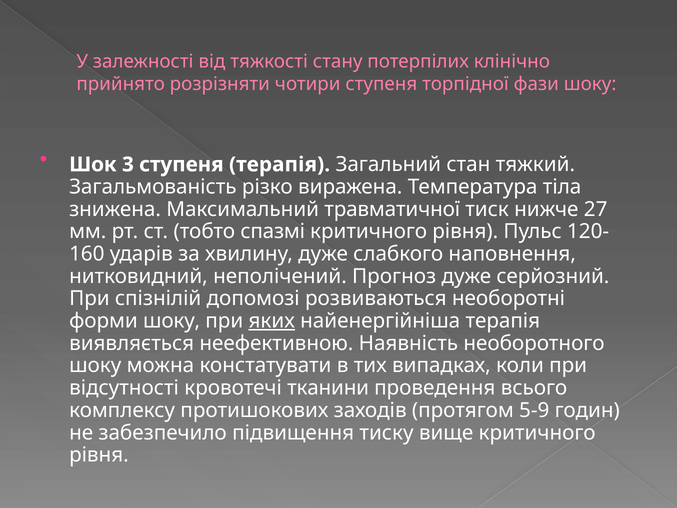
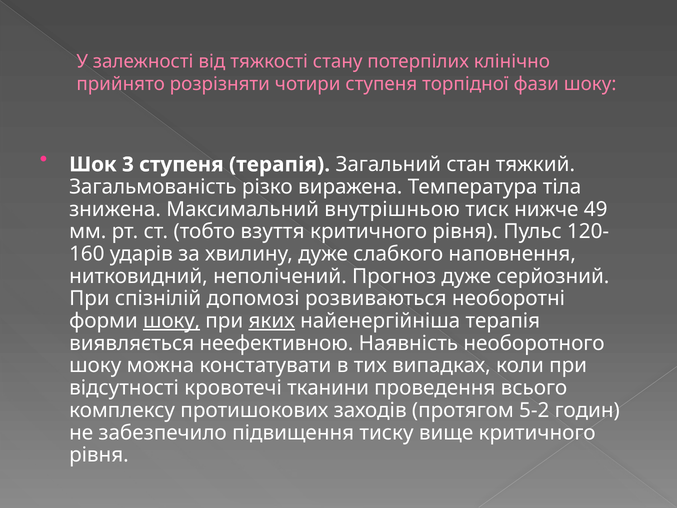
травматичної: травматичної -> внутрішньою
27: 27 -> 49
спазмі: спазмі -> взуття
шоку at (172, 321) underline: none -> present
5-9: 5-9 -> 5-2
